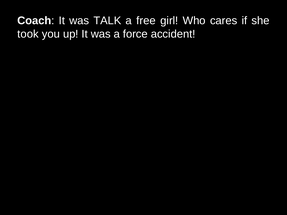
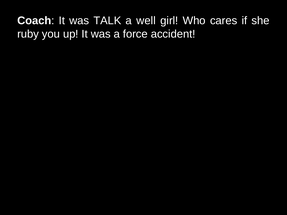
free: free -> well
took: took -> ruby
